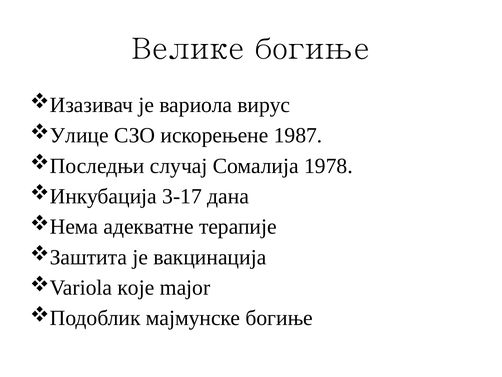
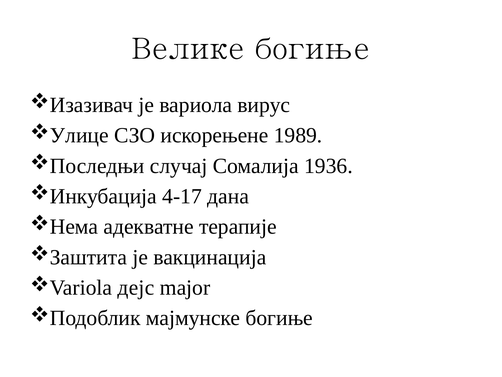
1987: 1987 -> 1989
1978: 1978 -> 1936
3-17: 3-17 -> 4-17
које: које -> дејс
